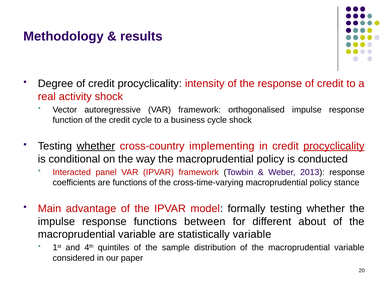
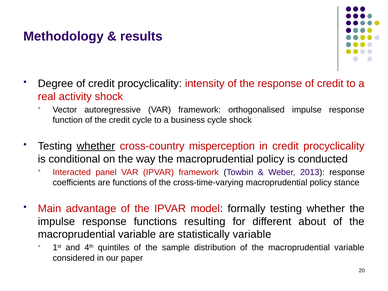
implementing: implementing -> misperception
procyclicality at (334, 146) underline: present -> none
between: between -> resulting
